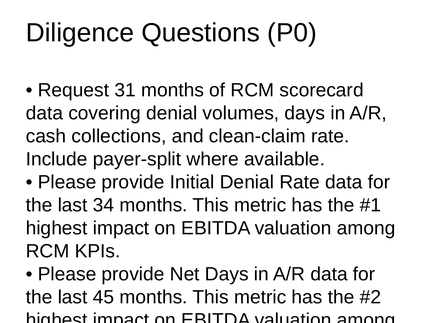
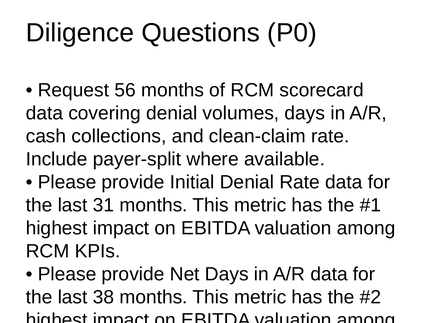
31: 31 -> 56
34: 34 -> 31
45: 45 -> 38
